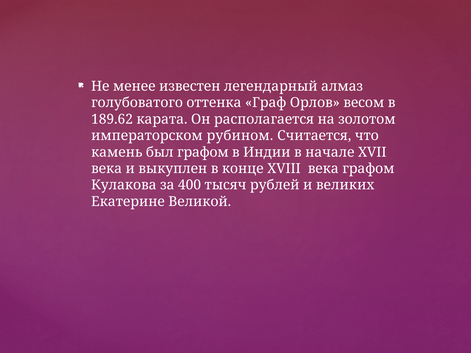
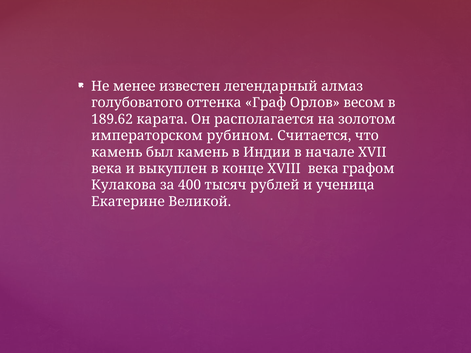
был графом: графом -> камень
великих: великих -> ученица
